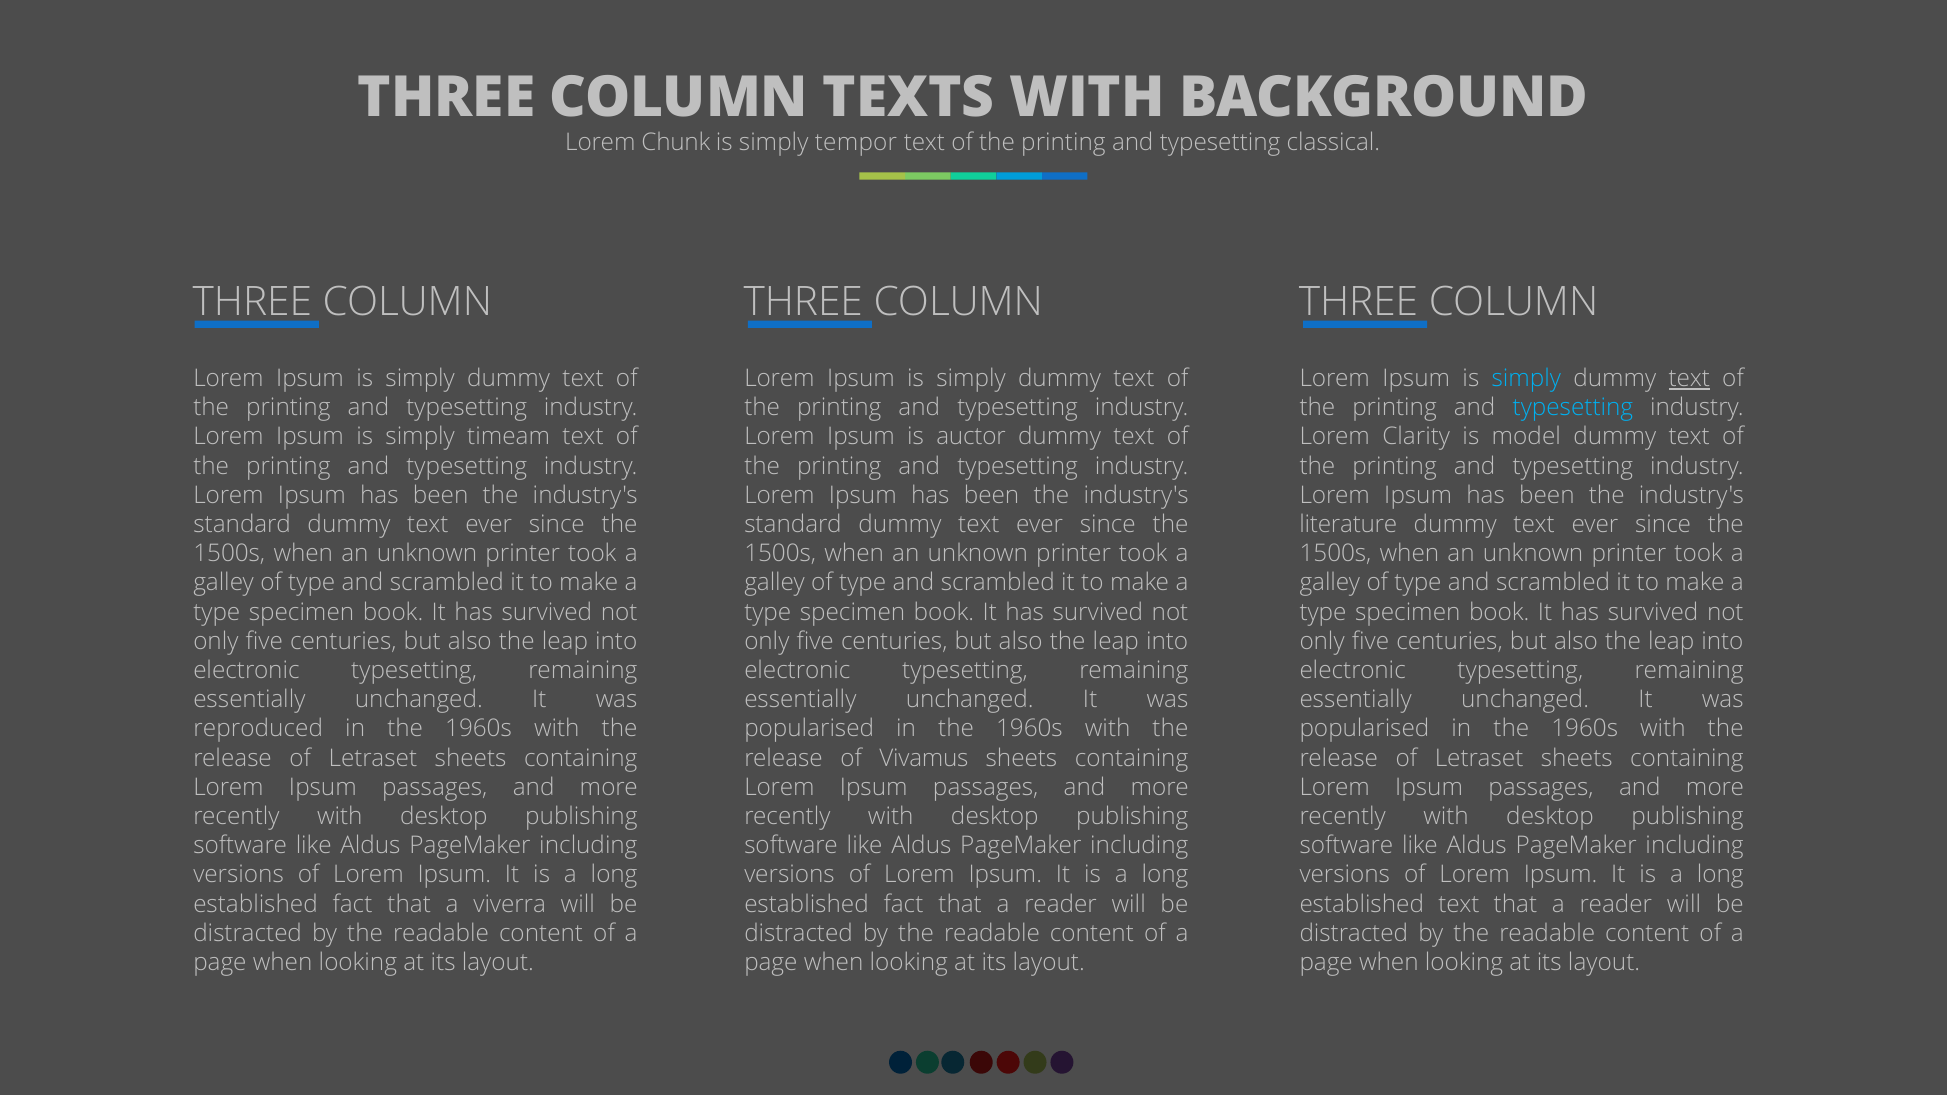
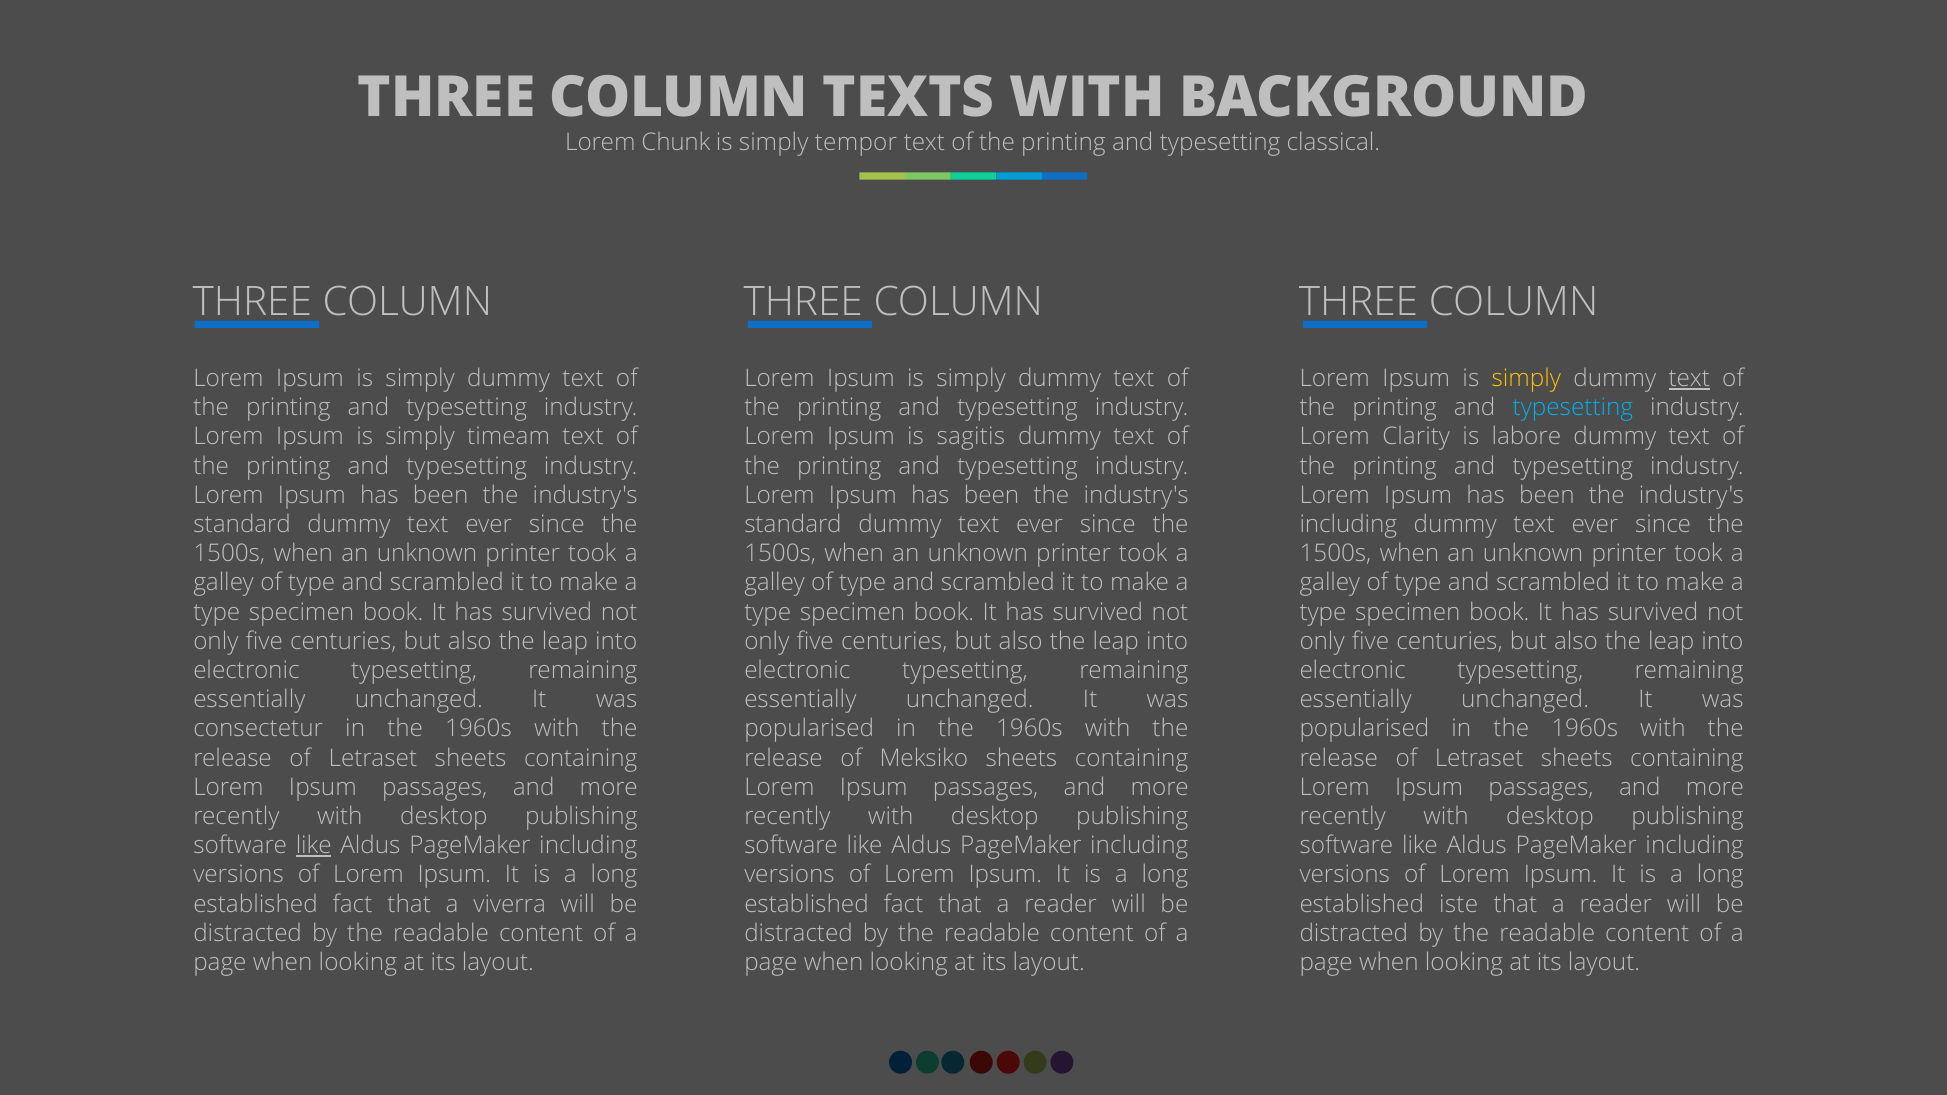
simply at (1526, 378) colour: light blue -> yellow
auctor: auctor -> sagitis
model: model -> labore
literature at (1348, 525): literature -> including
reproduced: reproduced -> consectetur
Vivamus: Vivamus -> Meksiko
like at (314, 846) underline: none -> present
established text: text -> iste
